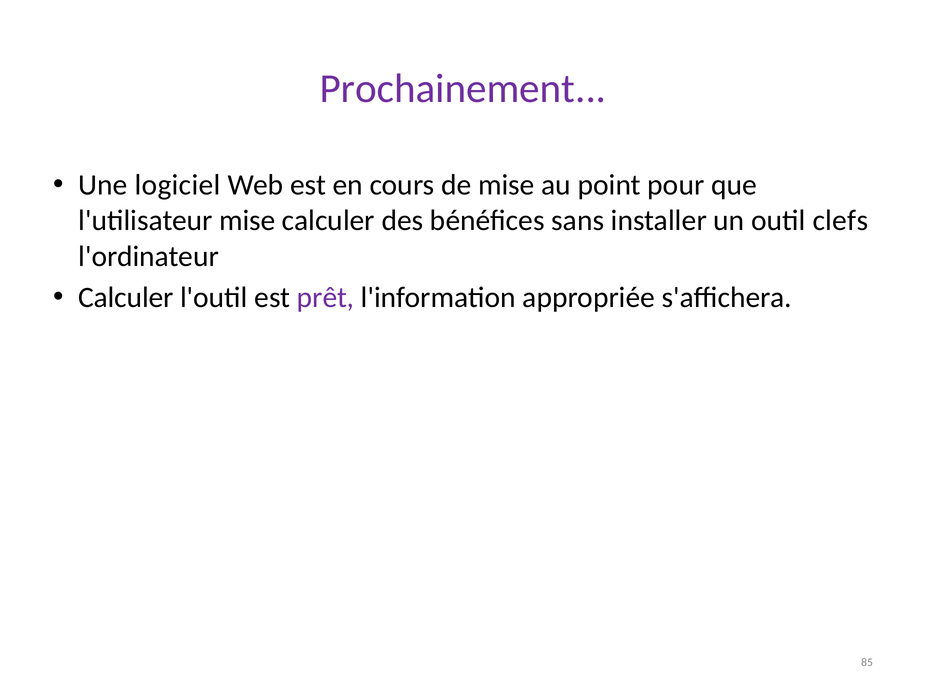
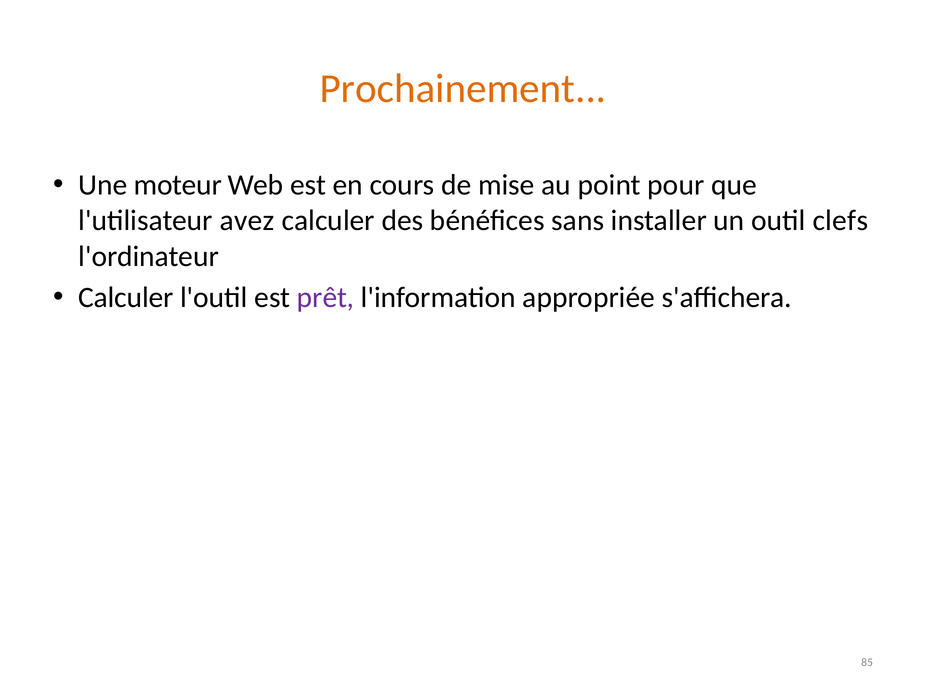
Prochainement colour: purple -> orange
logiciel: logiciel -> moteur
l'utilisateur mise: mise -> avez
